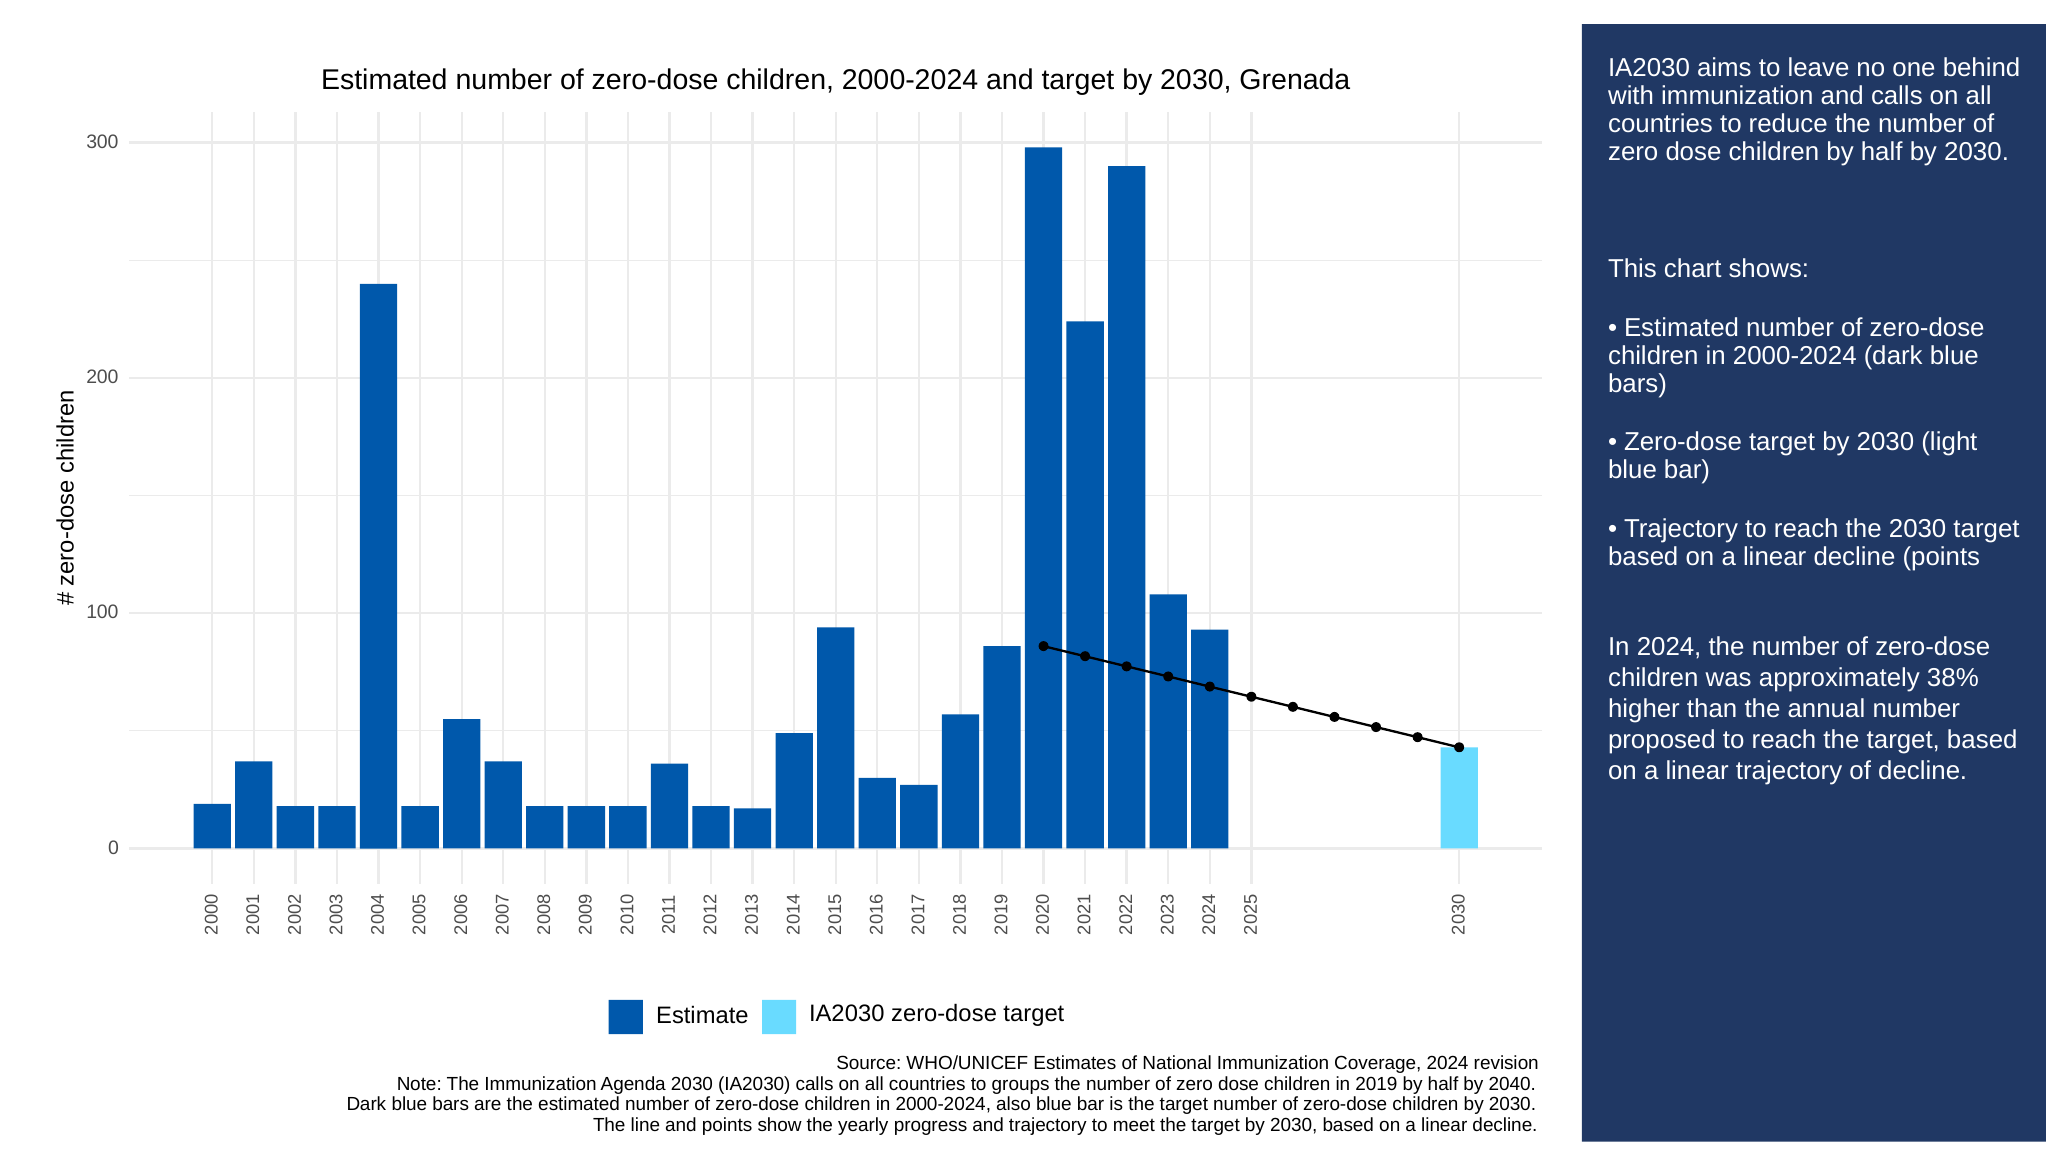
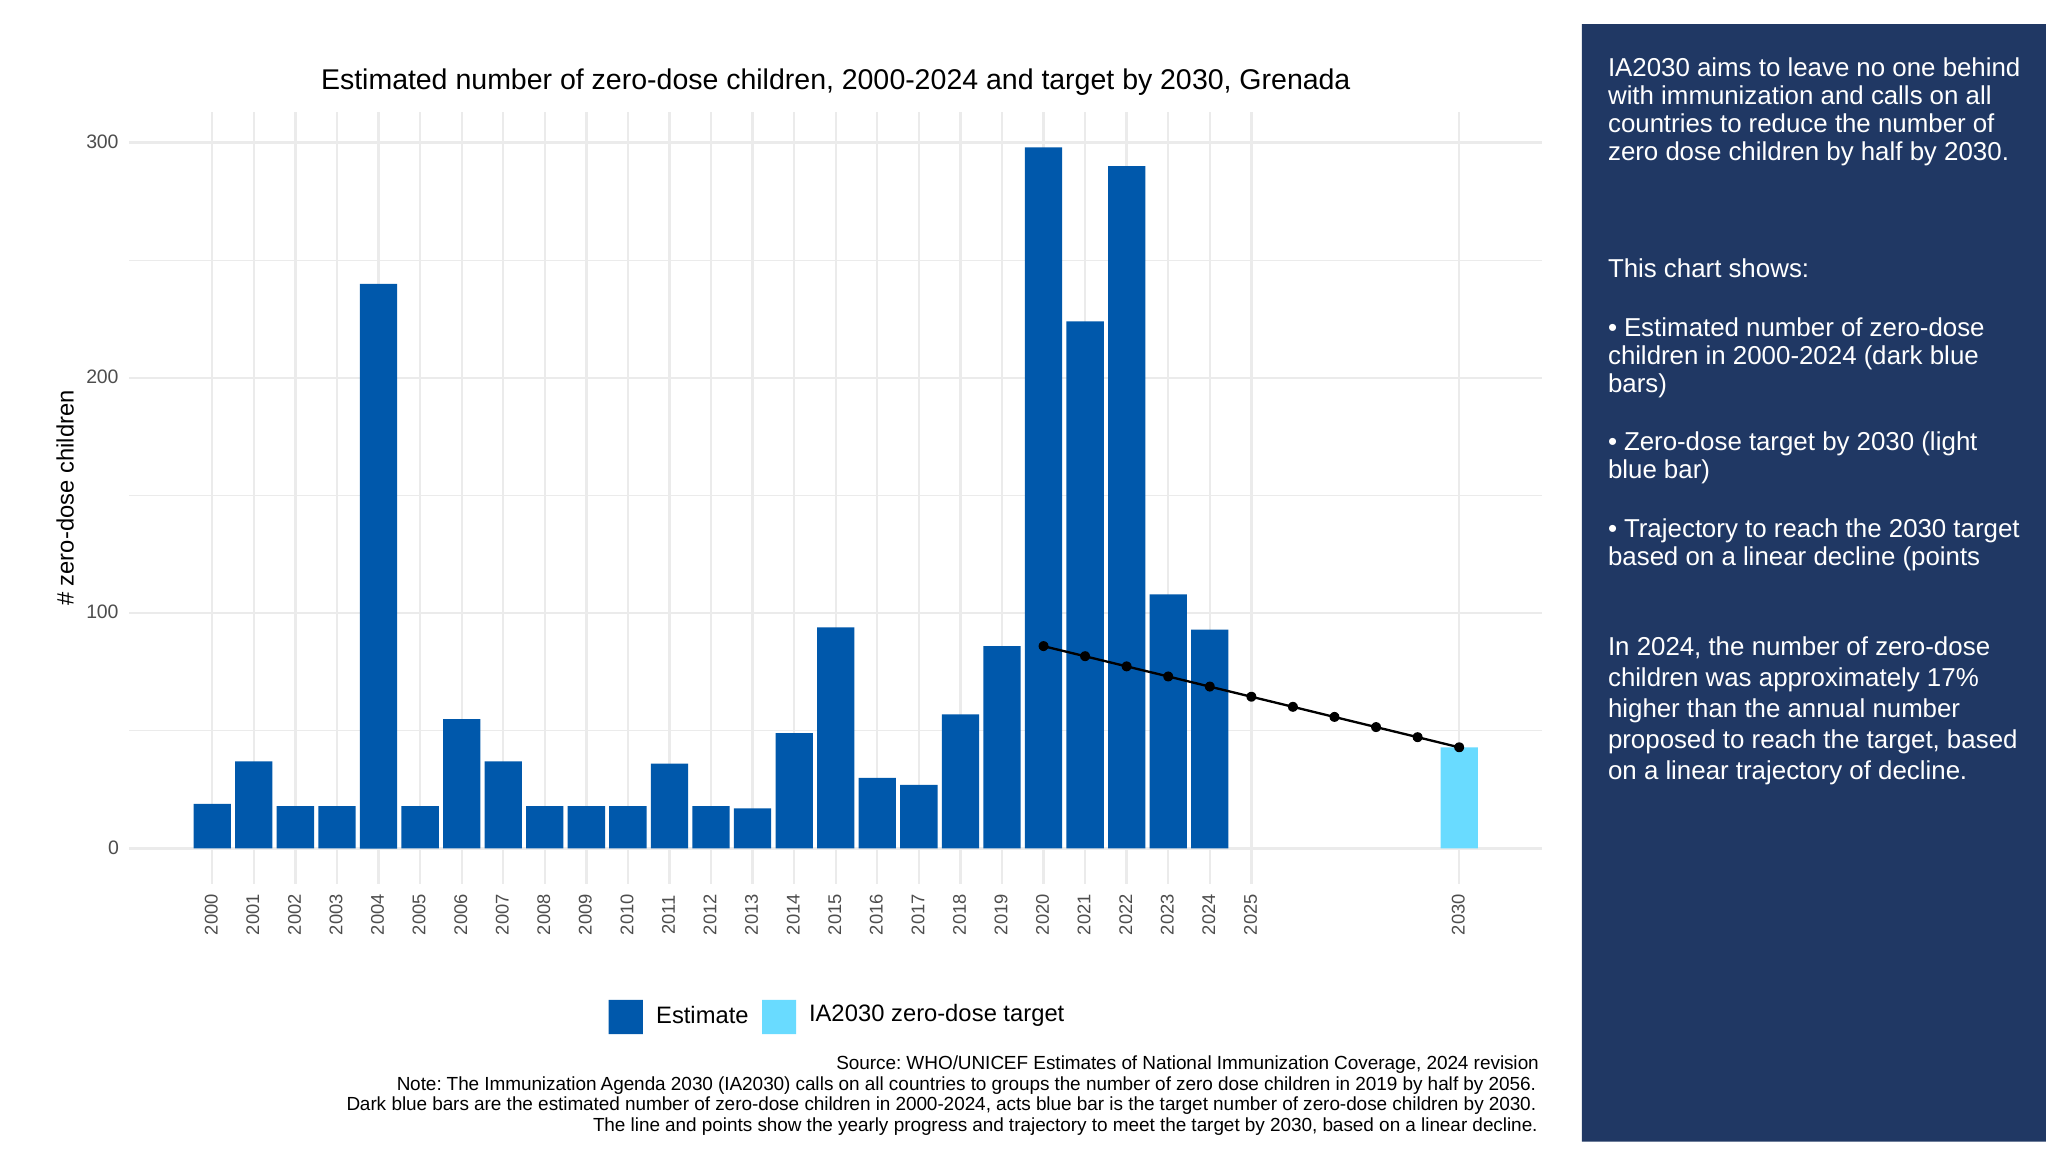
38%: 38% -> 17%
2040: 2040 -> 2056
also: also -> acts
